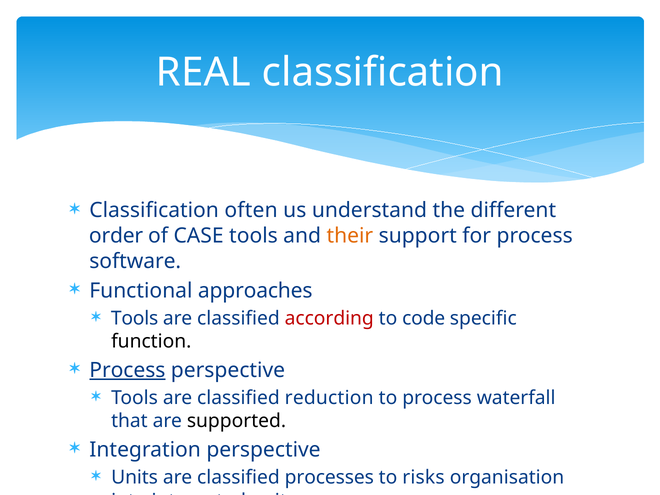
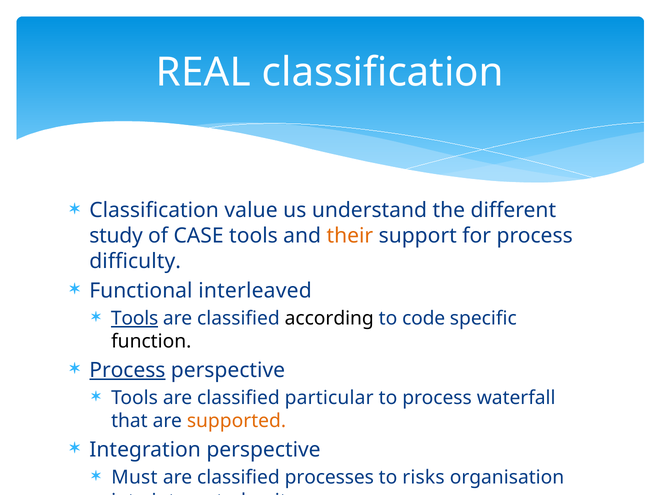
often: often -> value
order: order -> study
software: software -> difficulty
approaches: approaches -> interleaved
Tools at (135, 319) underline: none -> present
according colour: red -> black
reduction: reduction -> particular
supported colour: black -> orange
Units at (135, 478): Units -> Must
